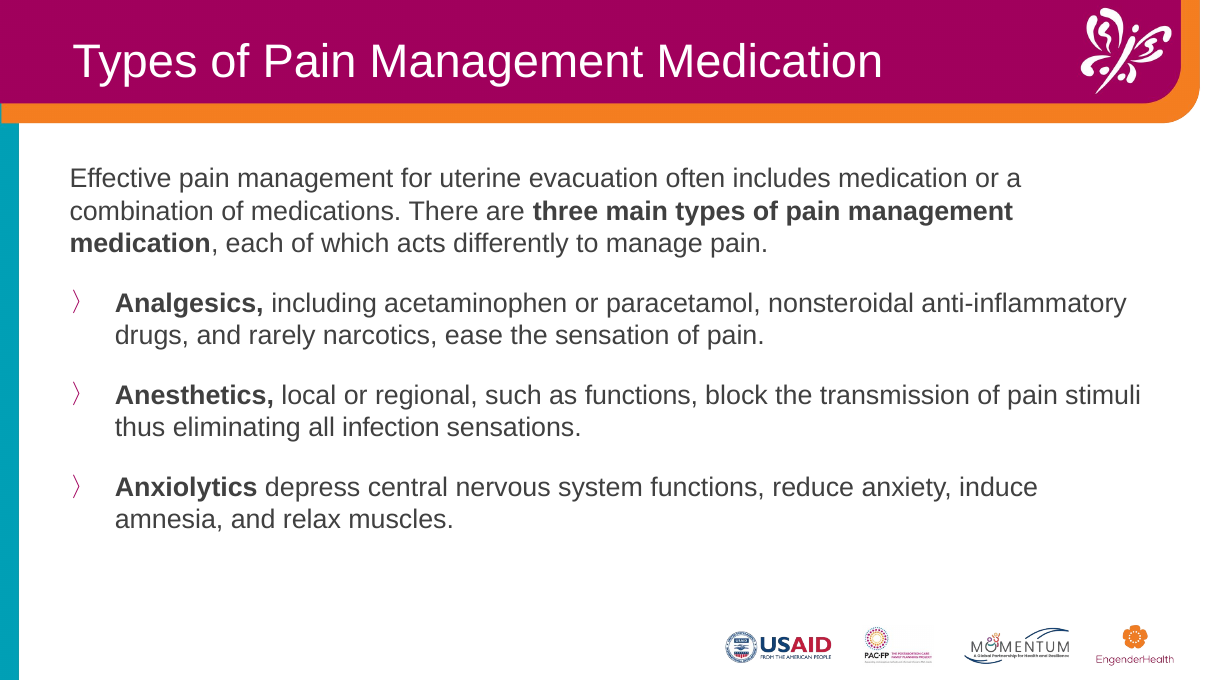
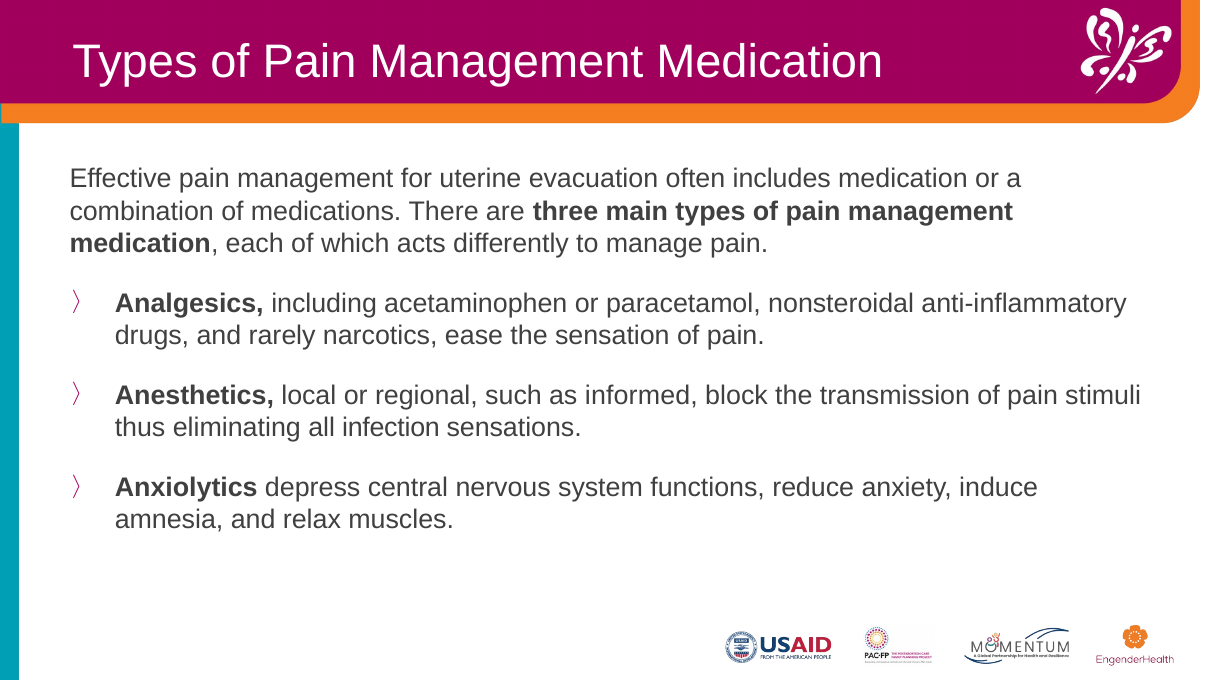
as functions: functions -> informed
